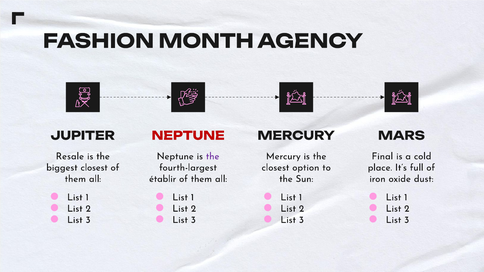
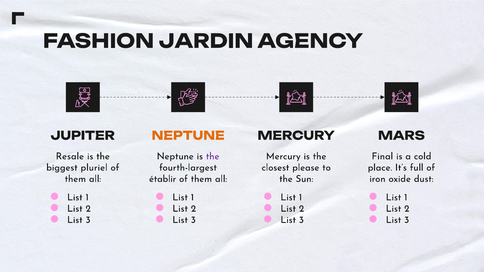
MONTH: MONTH -> JARDIN
NEPTUNE at (188, 136) colour: red -> orange
biggest closest: closest -> pluriel
option: option -> please
